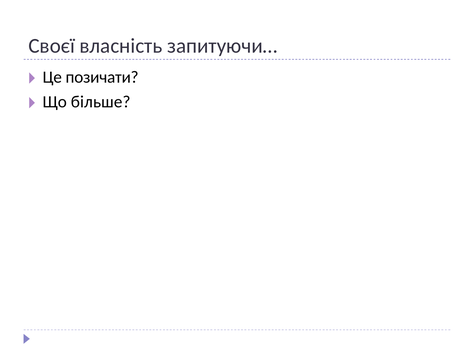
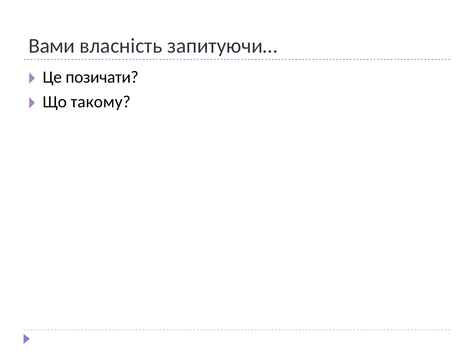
Своєї: Своєї -> Вами
більше: більше -> такому
